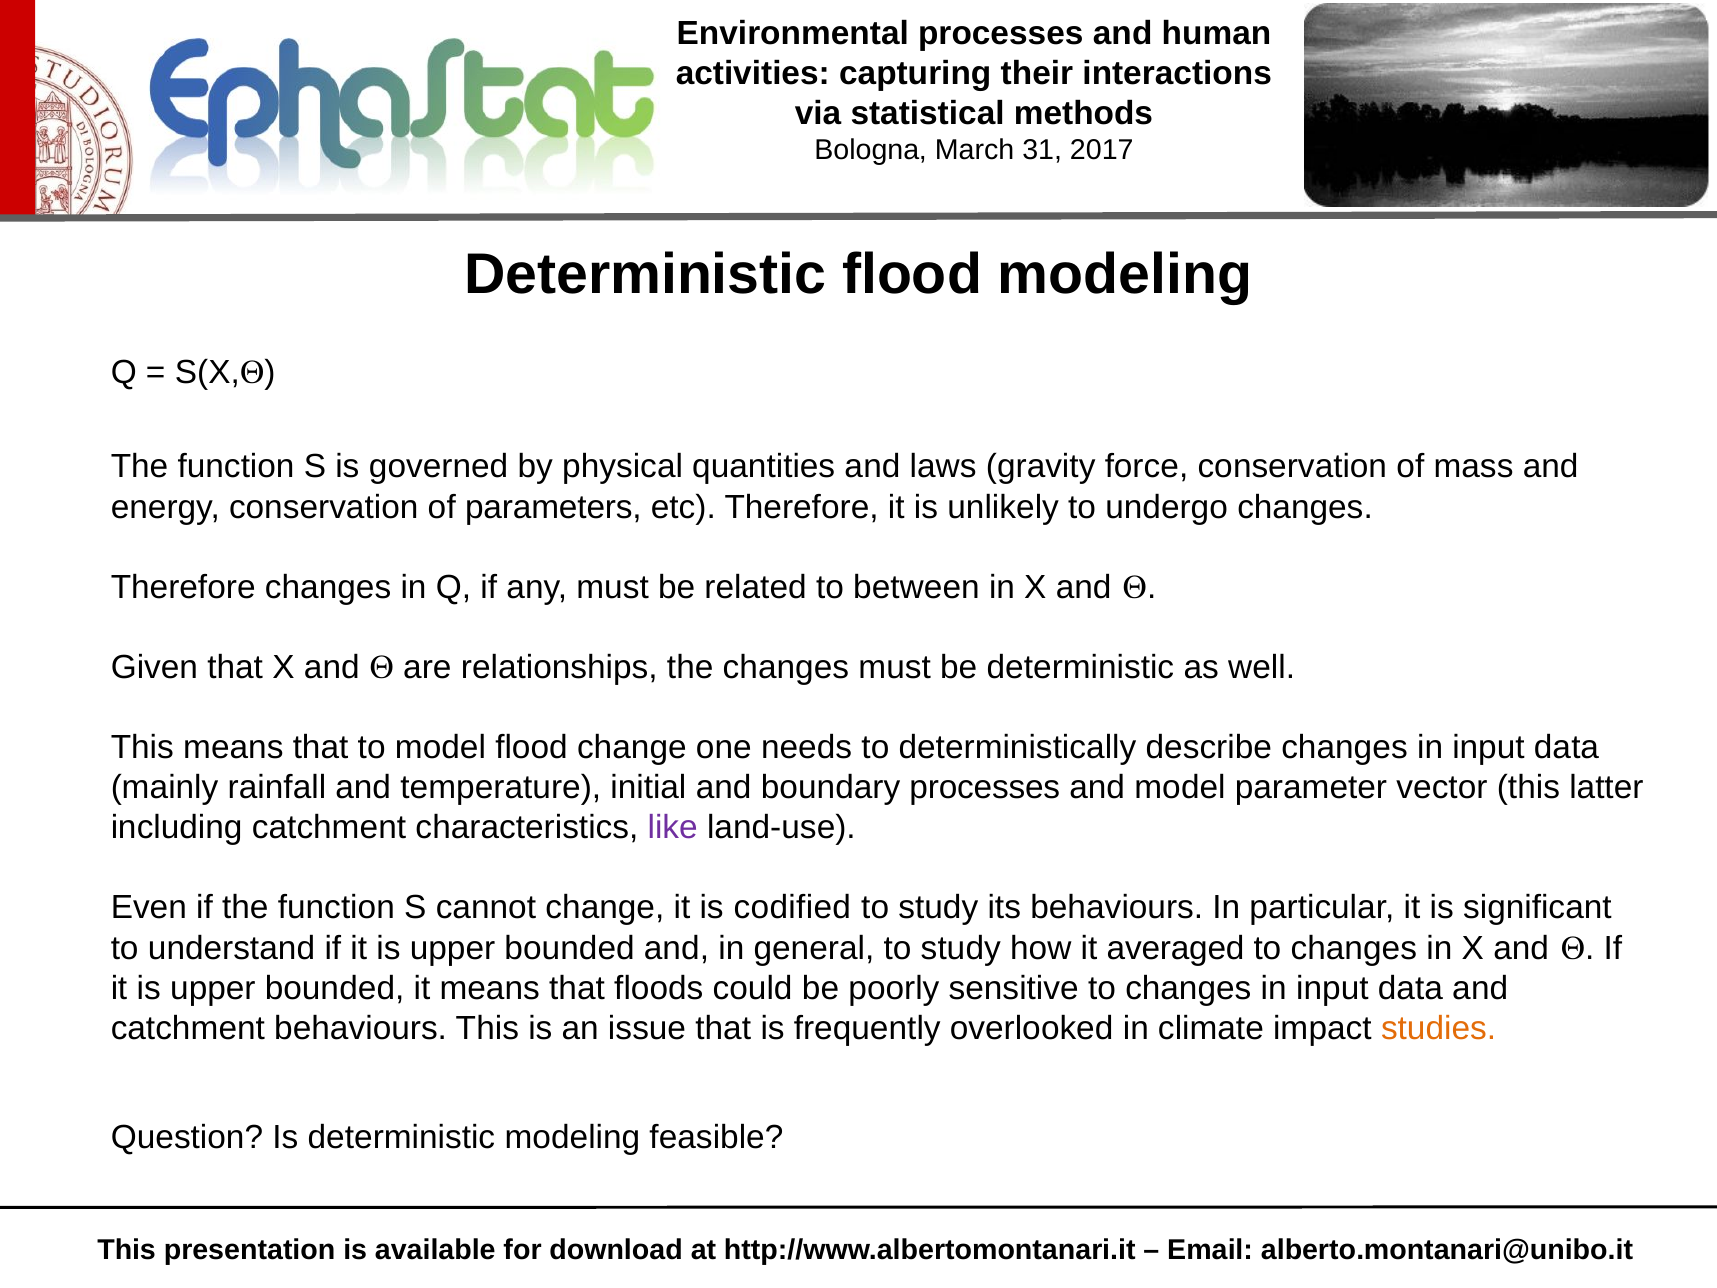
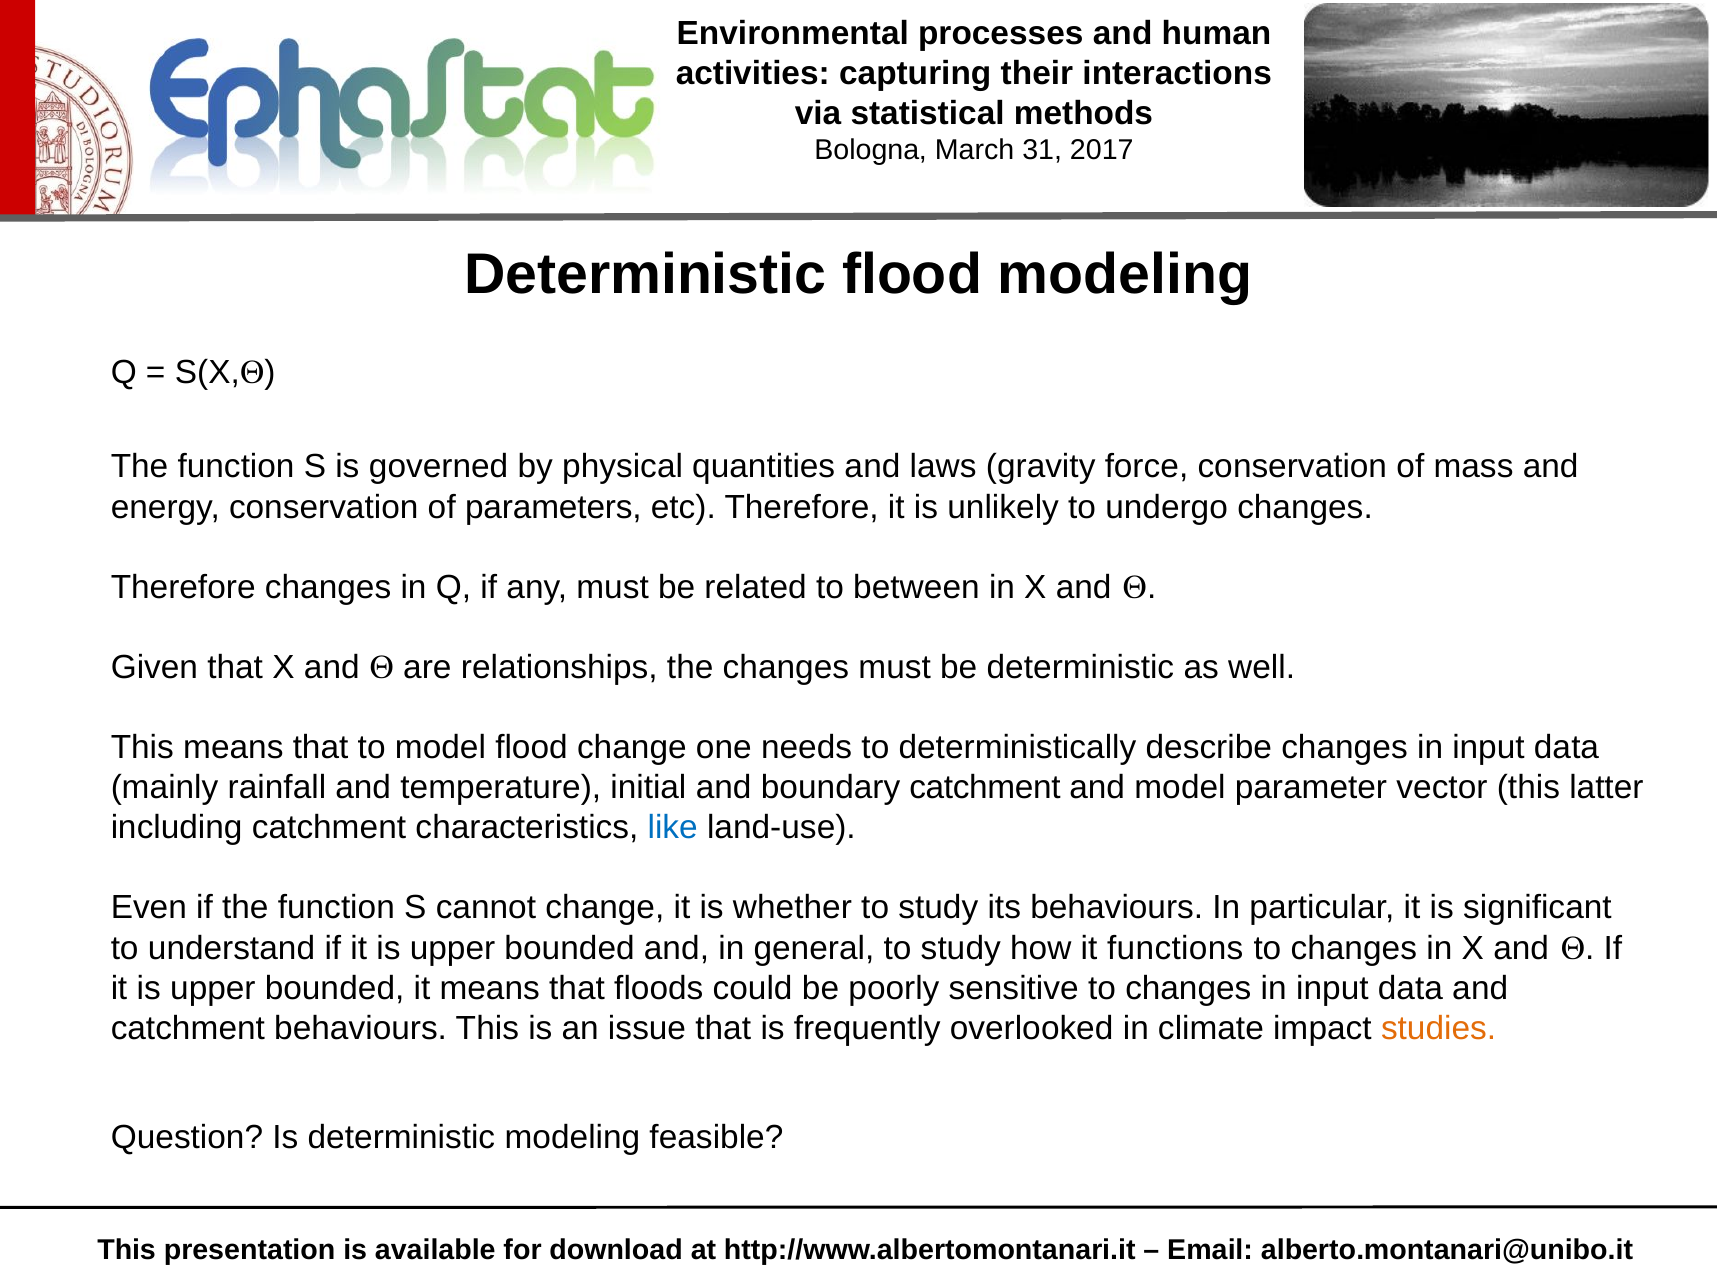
boundary processes: processes -> catchment
like colour: purple -> blue
codified: codified -> whether
averaged: averaged -> functions
